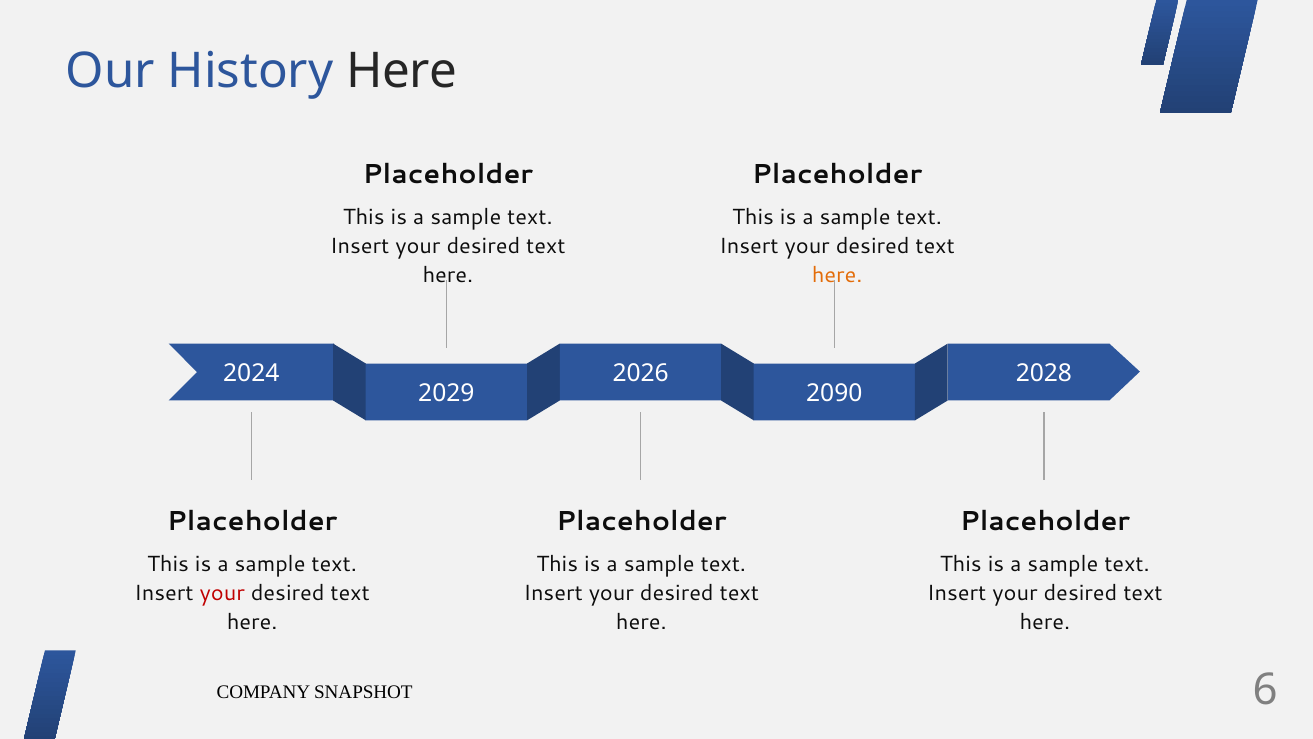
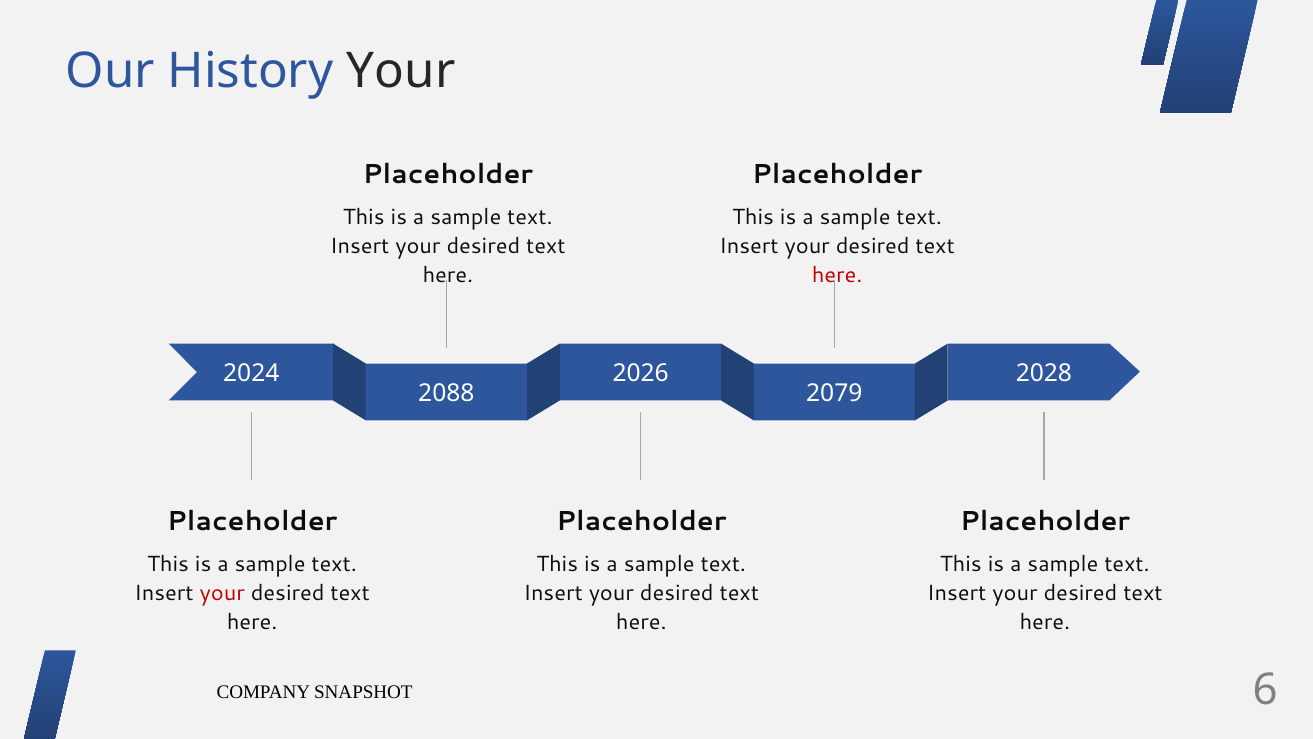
History Here: Here -> Your
here at (837, 275) colour: orange -> red
2029: 2029 -> 2088
2090: 2090 -> 2079
